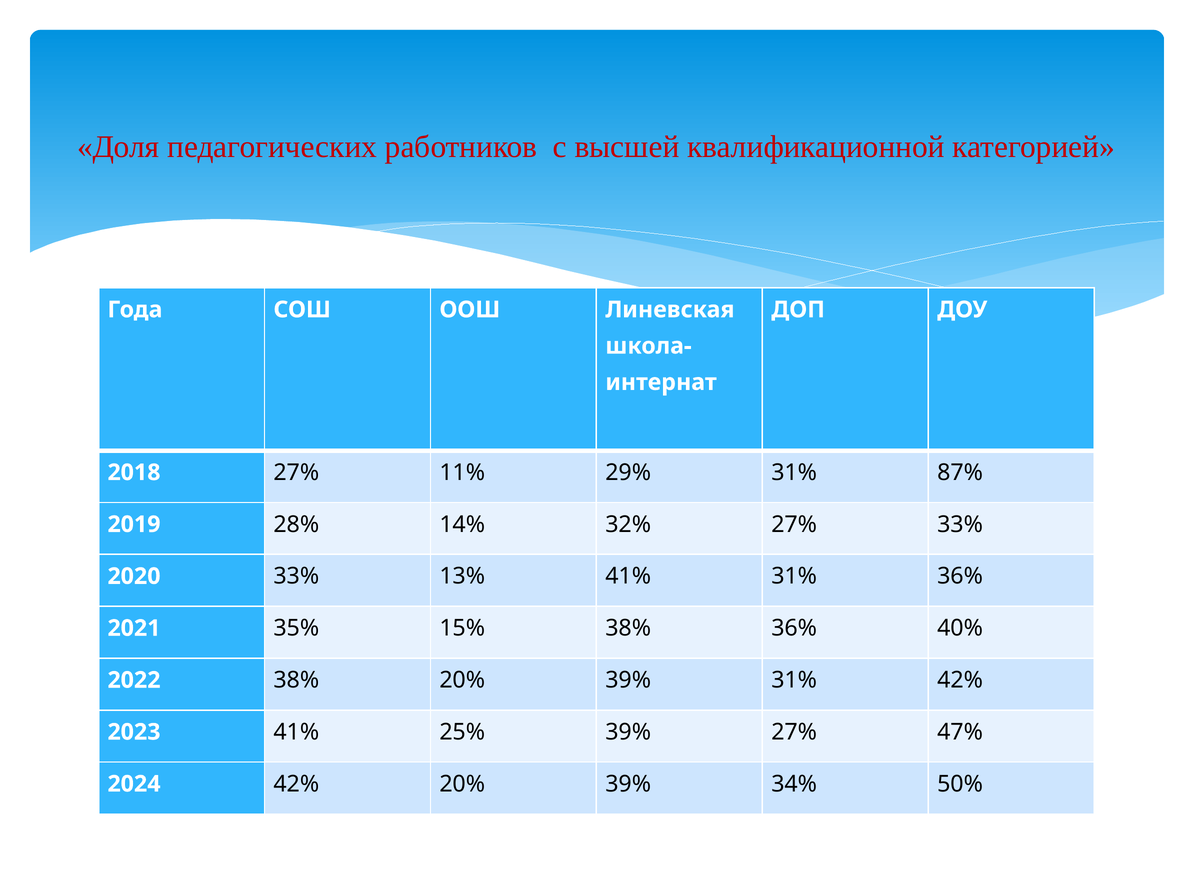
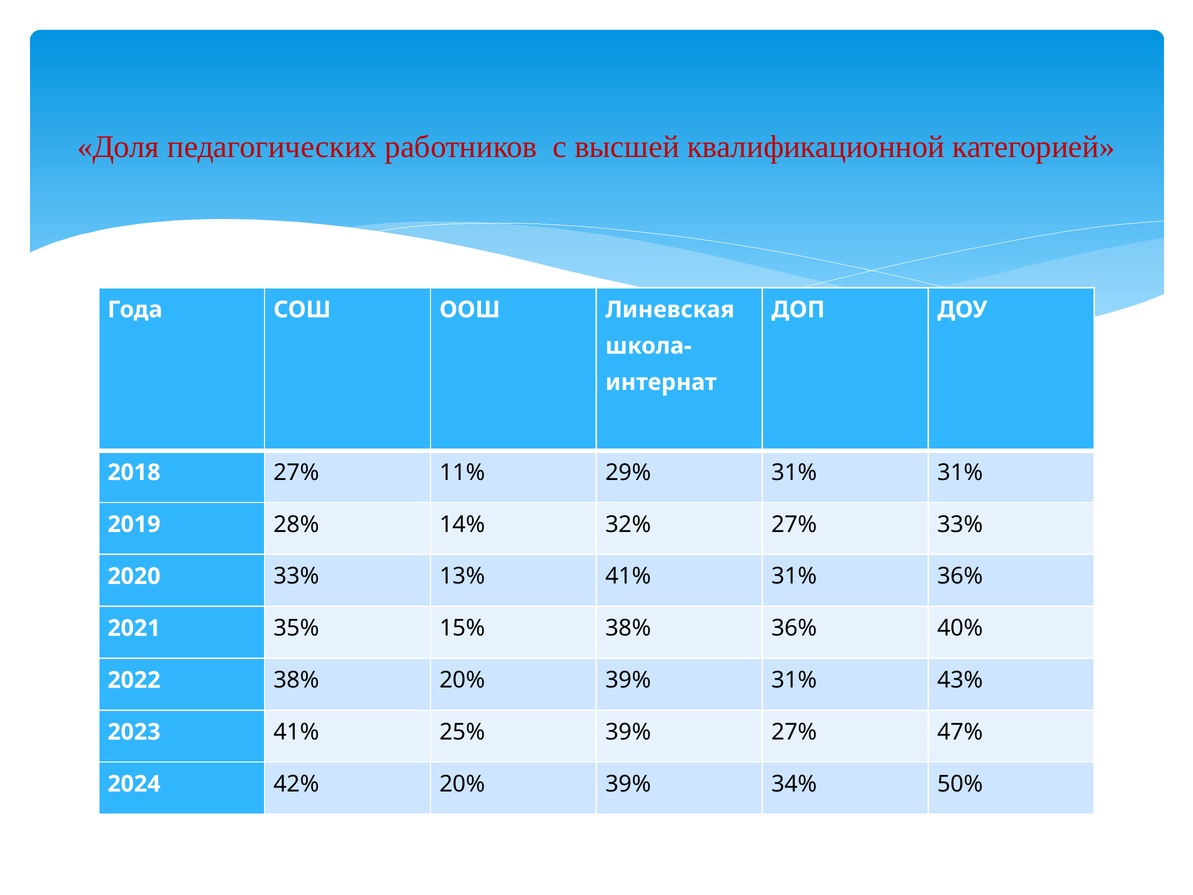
31% 87%: 87% -> 31%
31% 42%: 42% -> 43%
